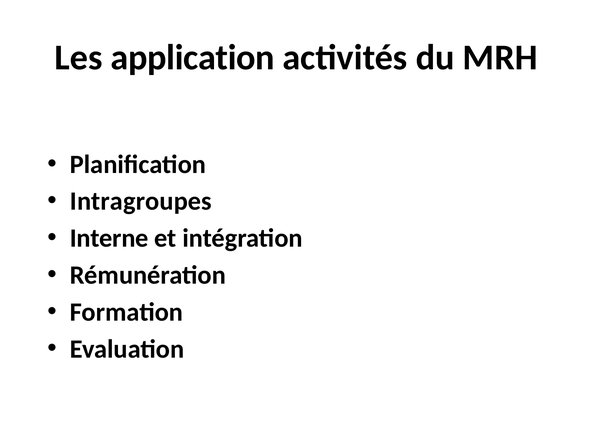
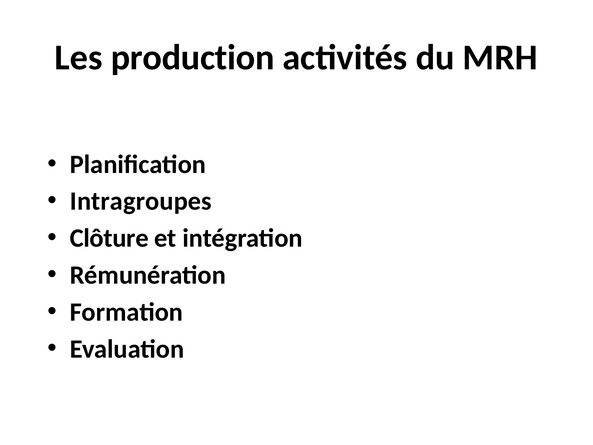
application: application -> production
Interne: Interne -> Clôture
